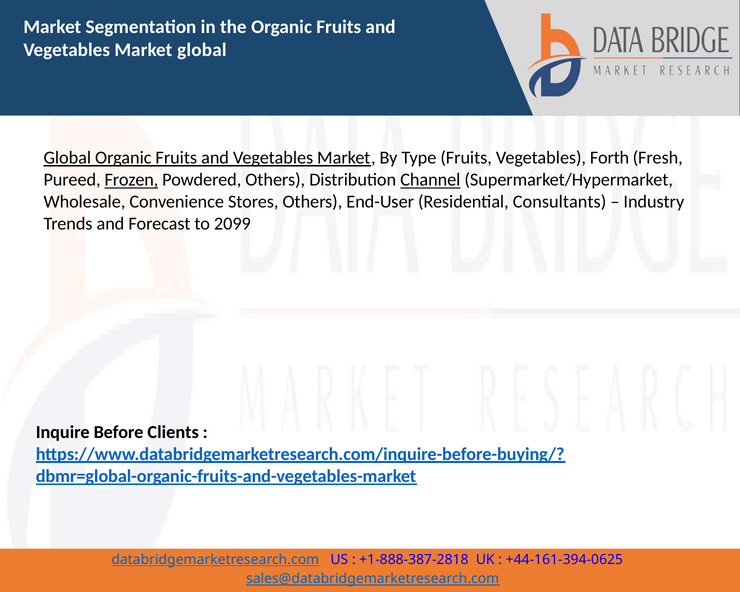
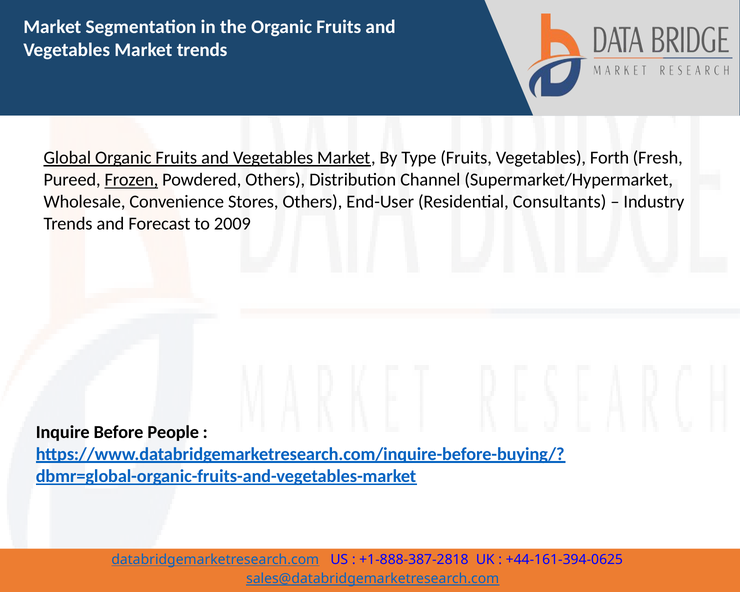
Market global: global -> trends
Channel underline: present -> none
2099: 2099 -> 2009
Clients: Clients -> People
